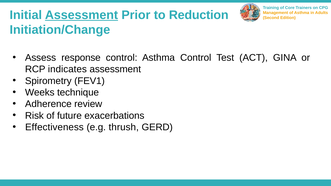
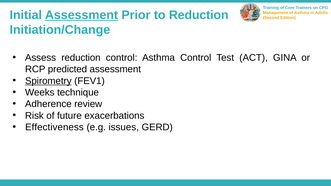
Assess response: response -> reduction
indicates: indicates -> predicted
Spirometry underline: none -> present
thrush: thrush -> issues
